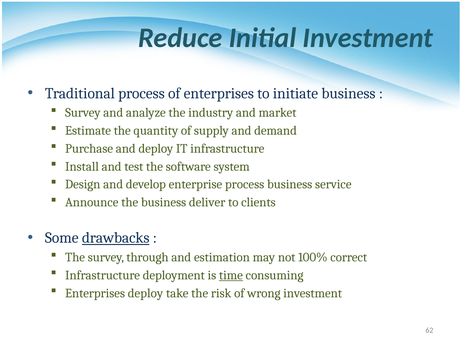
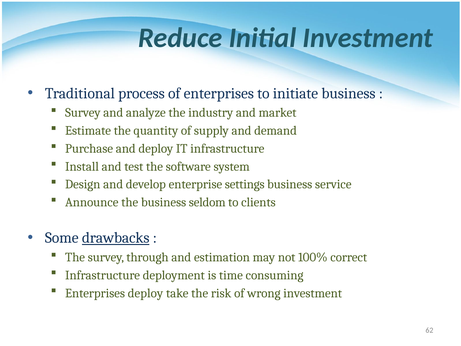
enterprise process: process -> settings
deliver: deliver -> seldom
time underline: present -> none
